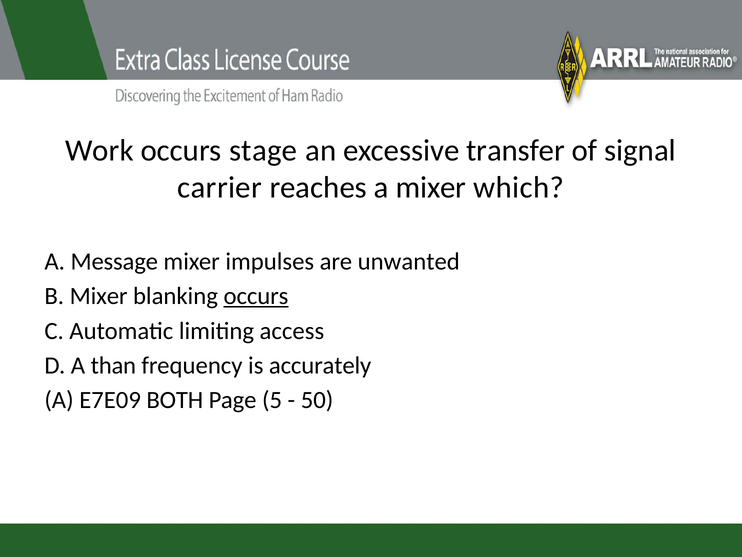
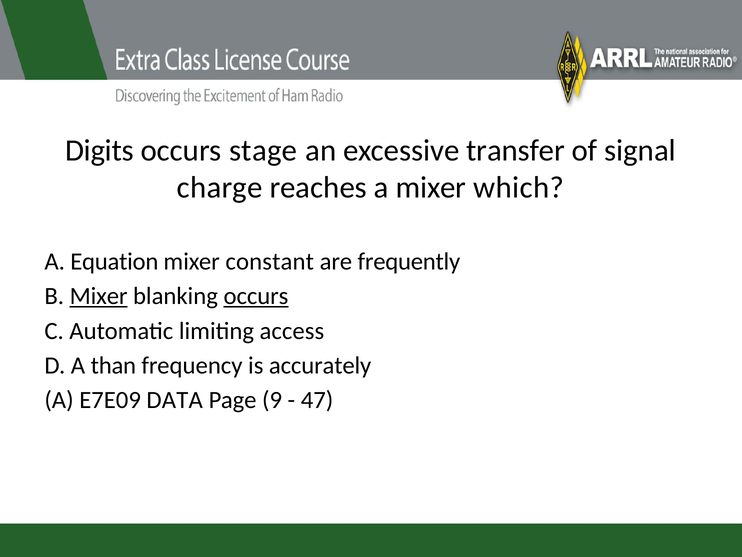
Work: Work -> Digits
carrier: carrier -> charge
Message: Message -> Equation
impulses: impulses -> constant
unwanted: unwanted -> frequently
Mixer at (99, 296) underline: none -> present
BOTH: BOTH -> DATA
5: 5 -> 9
50: 50 -> 47
